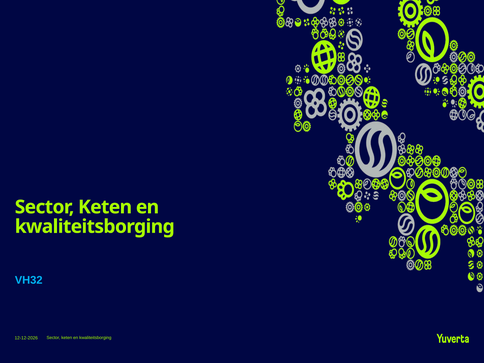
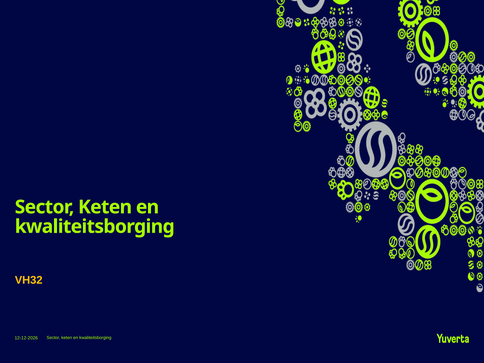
VH32 colour: light blue -> yellow
